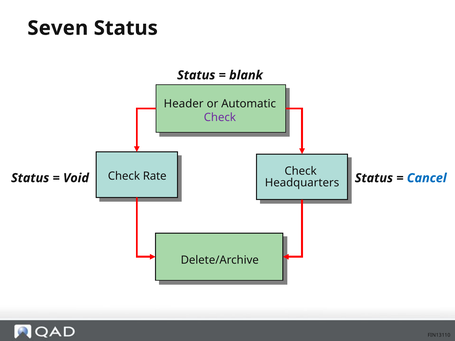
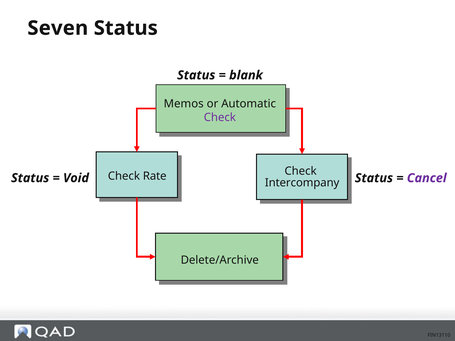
Header: Header -> Memos
Cancel colour: blue -> purple
Headquarters: Headquarters -> Intercompany
